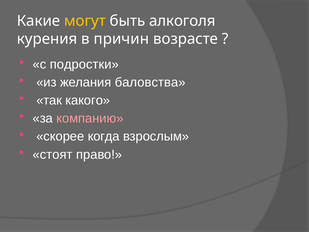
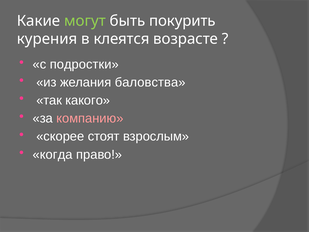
могут colour: yellow -> light green
алкоголя: алкоголя -> покурить
причин: причин -> клеятся
когда: когда -> стоят
стоят: стоят -> когда
